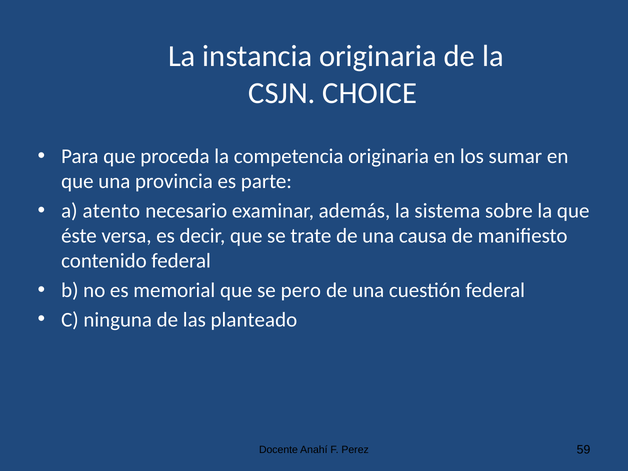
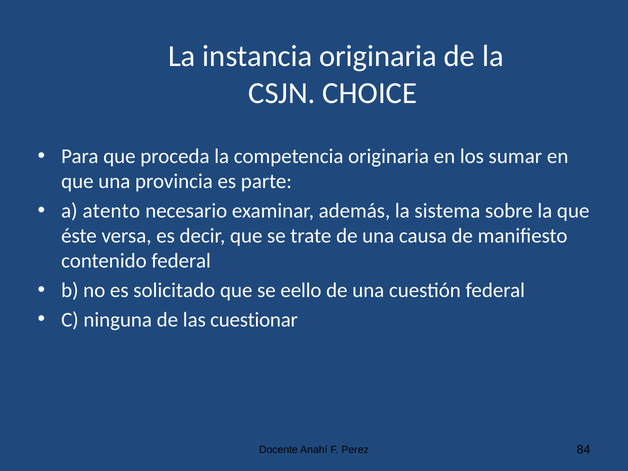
memorial: memorial -> solicitado
pero: pero -> eello
planteado: planteado -> cuestionar
59: 59 -> 84
